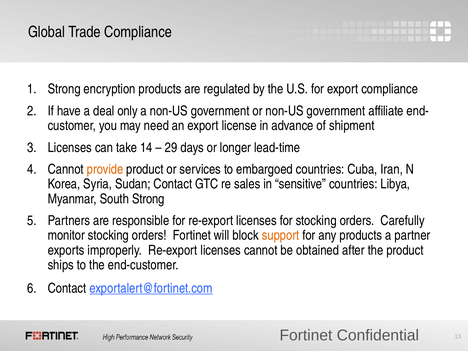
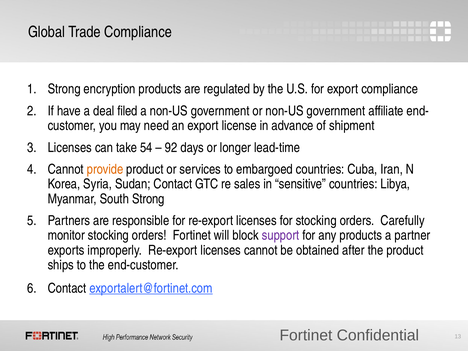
only: only -> filed
14: 14 -> 54
29: 29 -> 92
support colour: orange -> purple
